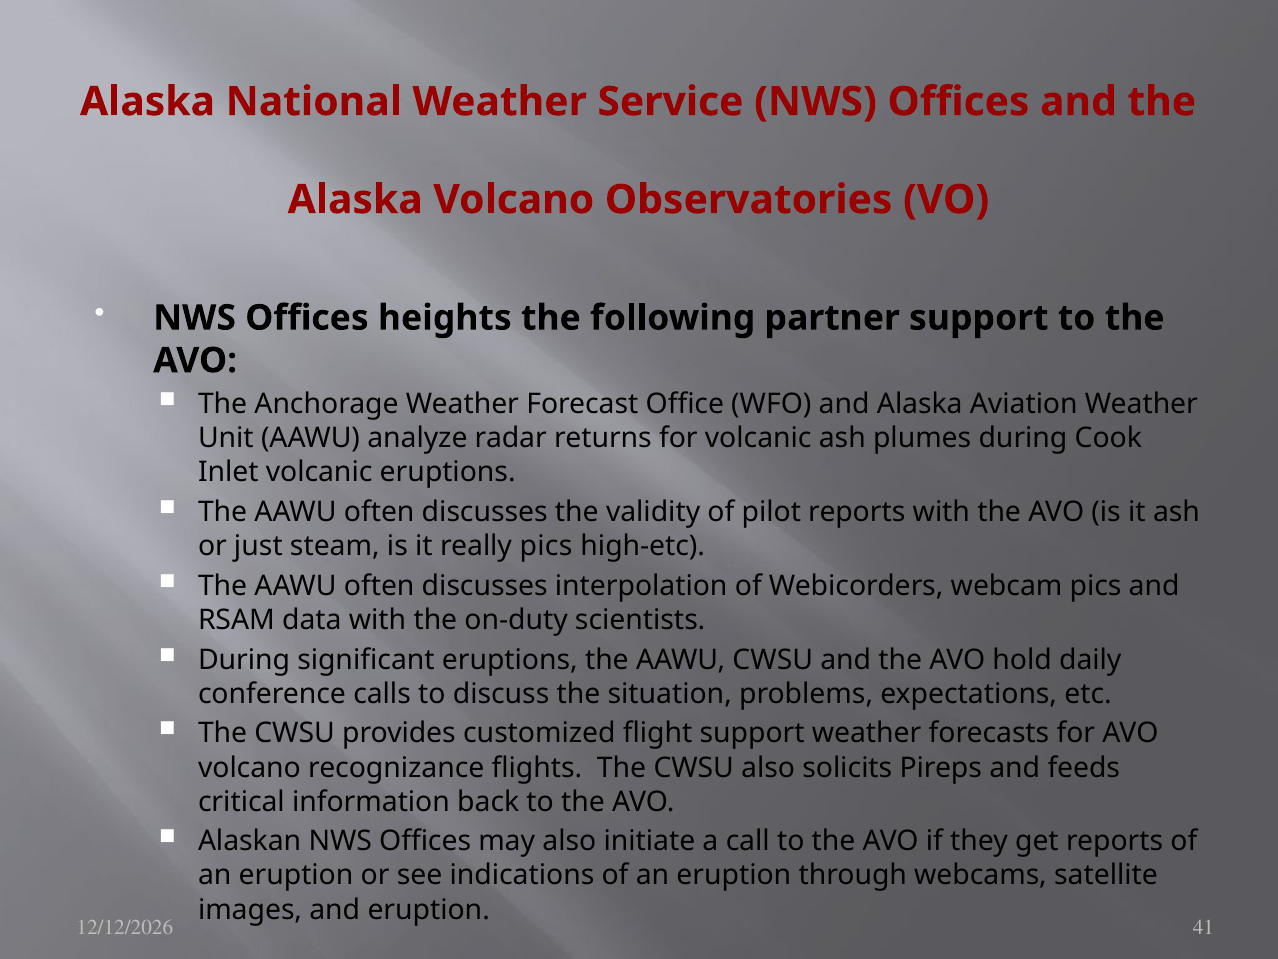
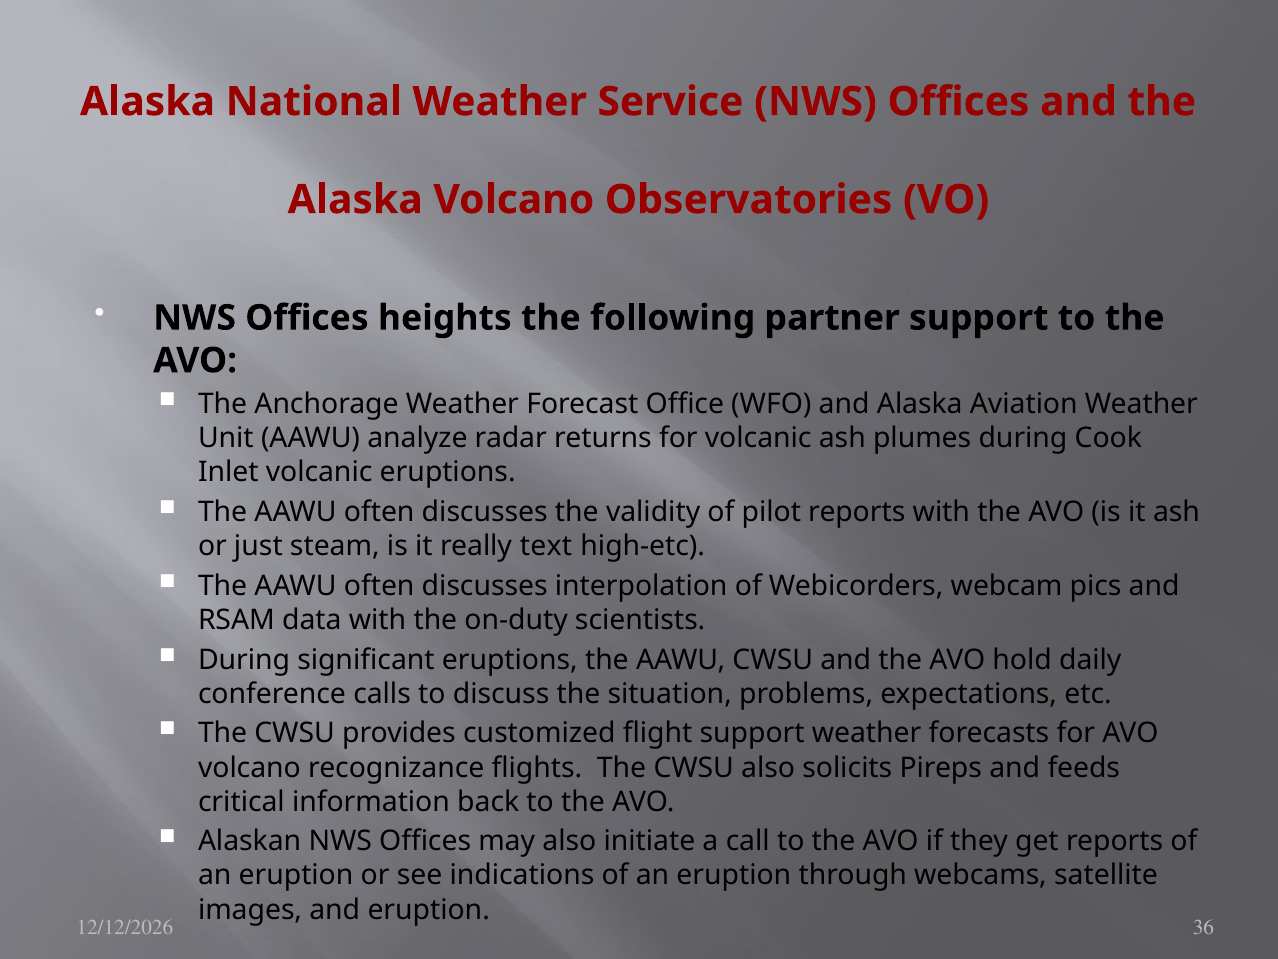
really pics: pics -> text
41: 41 -> 36
